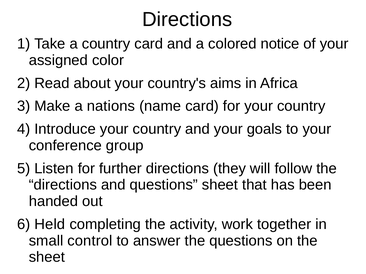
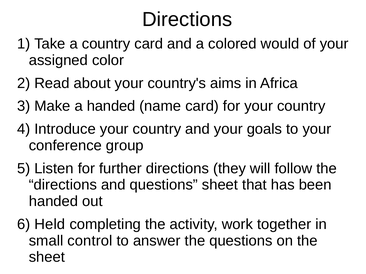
notice: notice -> would
a nations: nations -> handed
